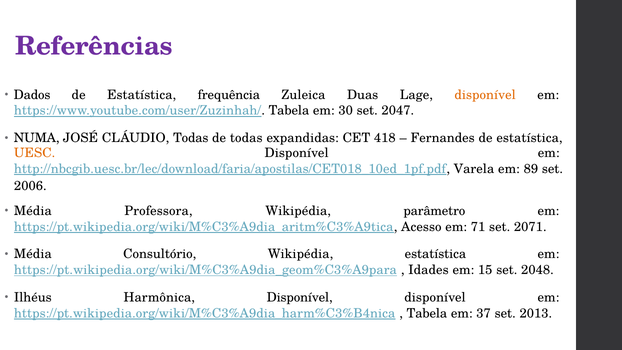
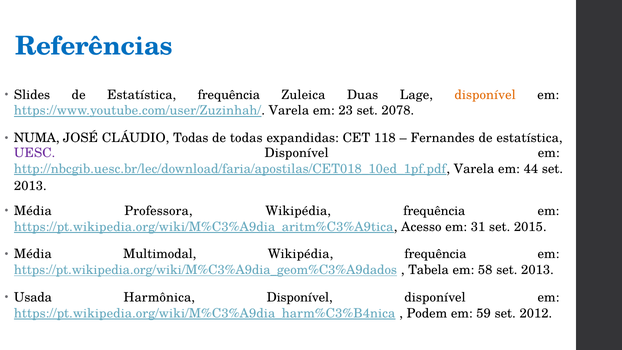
Referências colour: purple -> blue
Dados: Dados -> Slides
https://www.youtube.com/user/Zuzinhah/ Tabela: Tabela -> Varela
30: 30 -> 23
2047: 2047 -> 2078
418: 418 -> 118
UESC colour: orange -> purple
89: 89 -> 44
2006 at (30, 186): 2006 -> 2013
parâmetro at (434, 211): parâmetro -> frequência
71: 71 -> 31
2071: 2071 -> 2015
Consultório: Consultório -> Multimodal
estatística at (435, 254): estatística -> frequência
https://pt.wikipedia.org/wiki/M%C3%A9dia_geom%C3%A9para: https://pt.wikipedia.org/wiki/M%C3%A9dia_geom%C3%A9para -> https://pt.wikipedia.org/wiki/M%C3%A9dia_geom%C3%A9dados
Idades: Idades -> Tabela
15: 15 -> 58
2048 at (537, 270): 2048 -> 2013
Ilhéus: Ilhéus -> Usada
Tabela at (427, 313): Tabela -> Podem
37: 37 -> 59
2013: 2013 -> 2012
